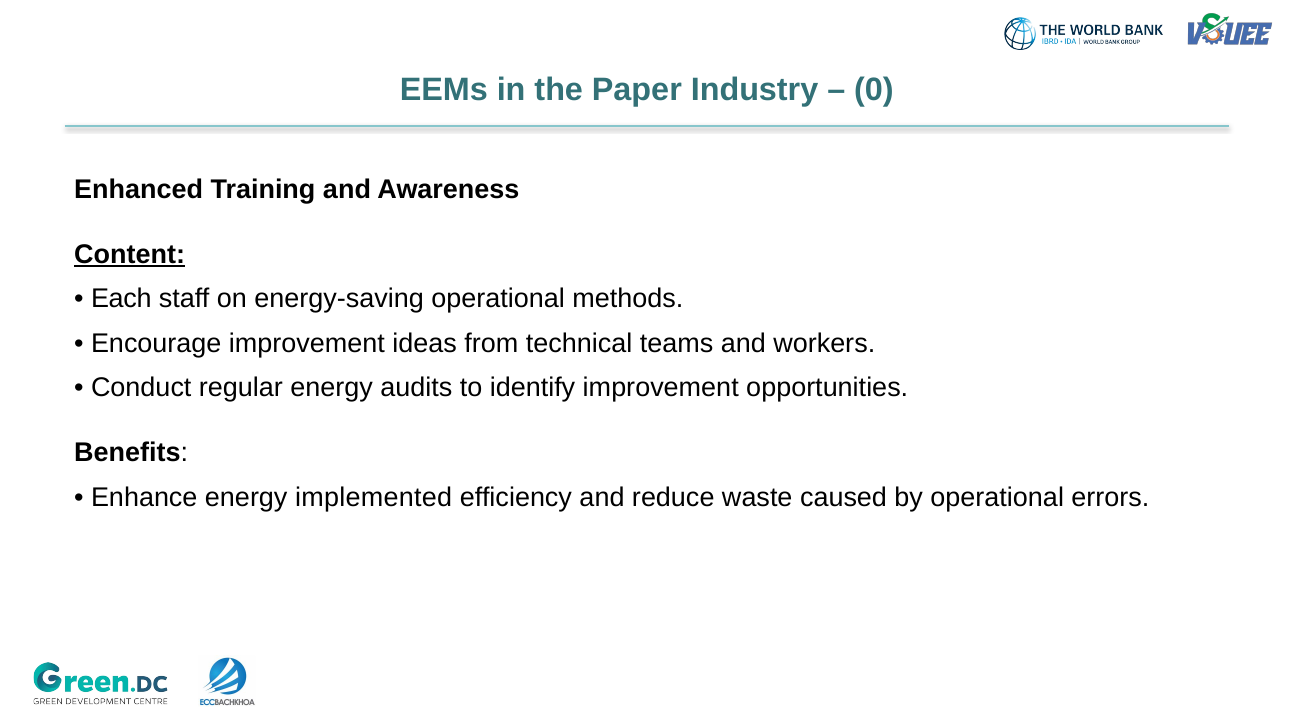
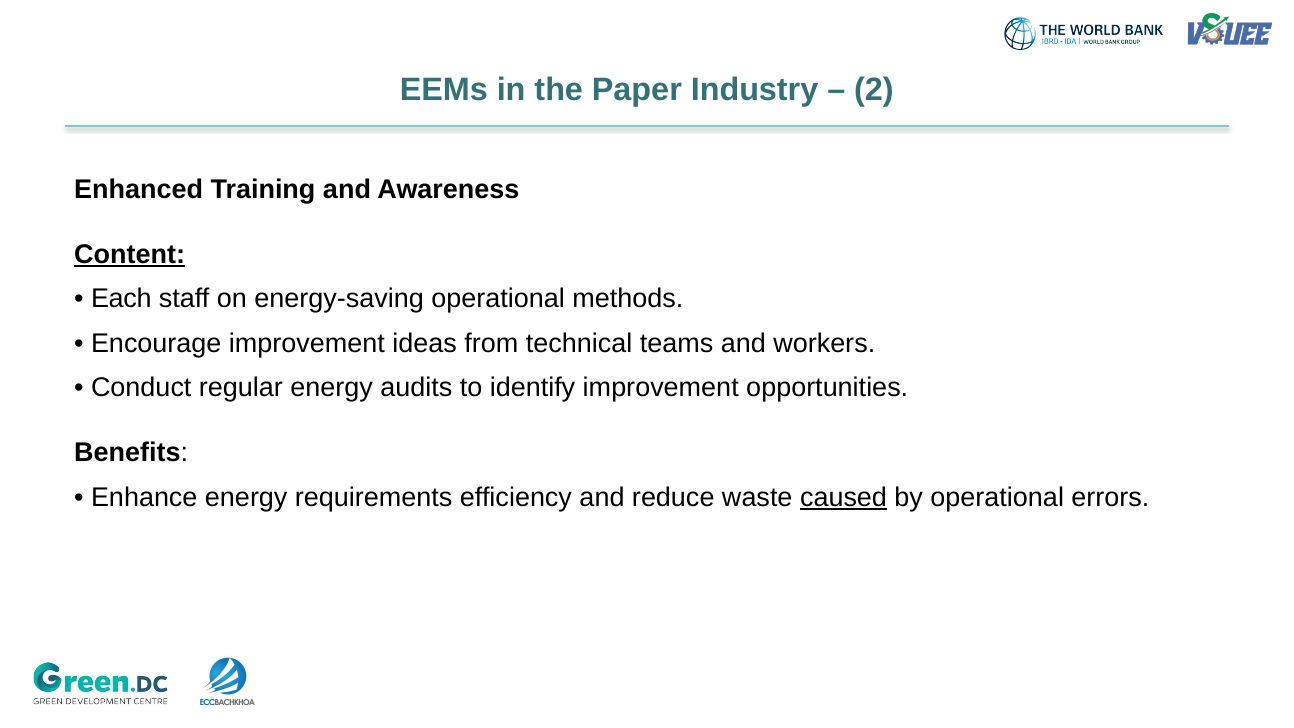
0: 0 -> 2
implemented: implemented -> requirements
caused underline: none -> present
